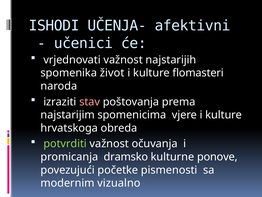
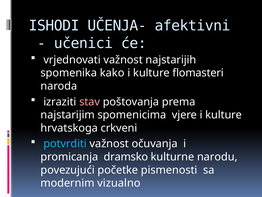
život: život -> kako
obreda: obreda -> crkveni
potvrditi colour: light green -> light blue
ponove: ponove -> narodu
